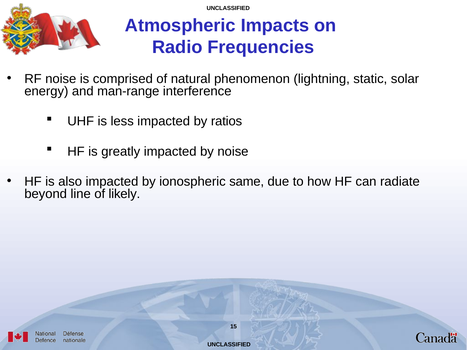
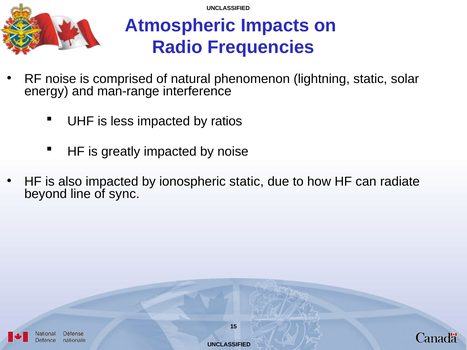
ionospheric same: same -> static
likely: likely -> sync
